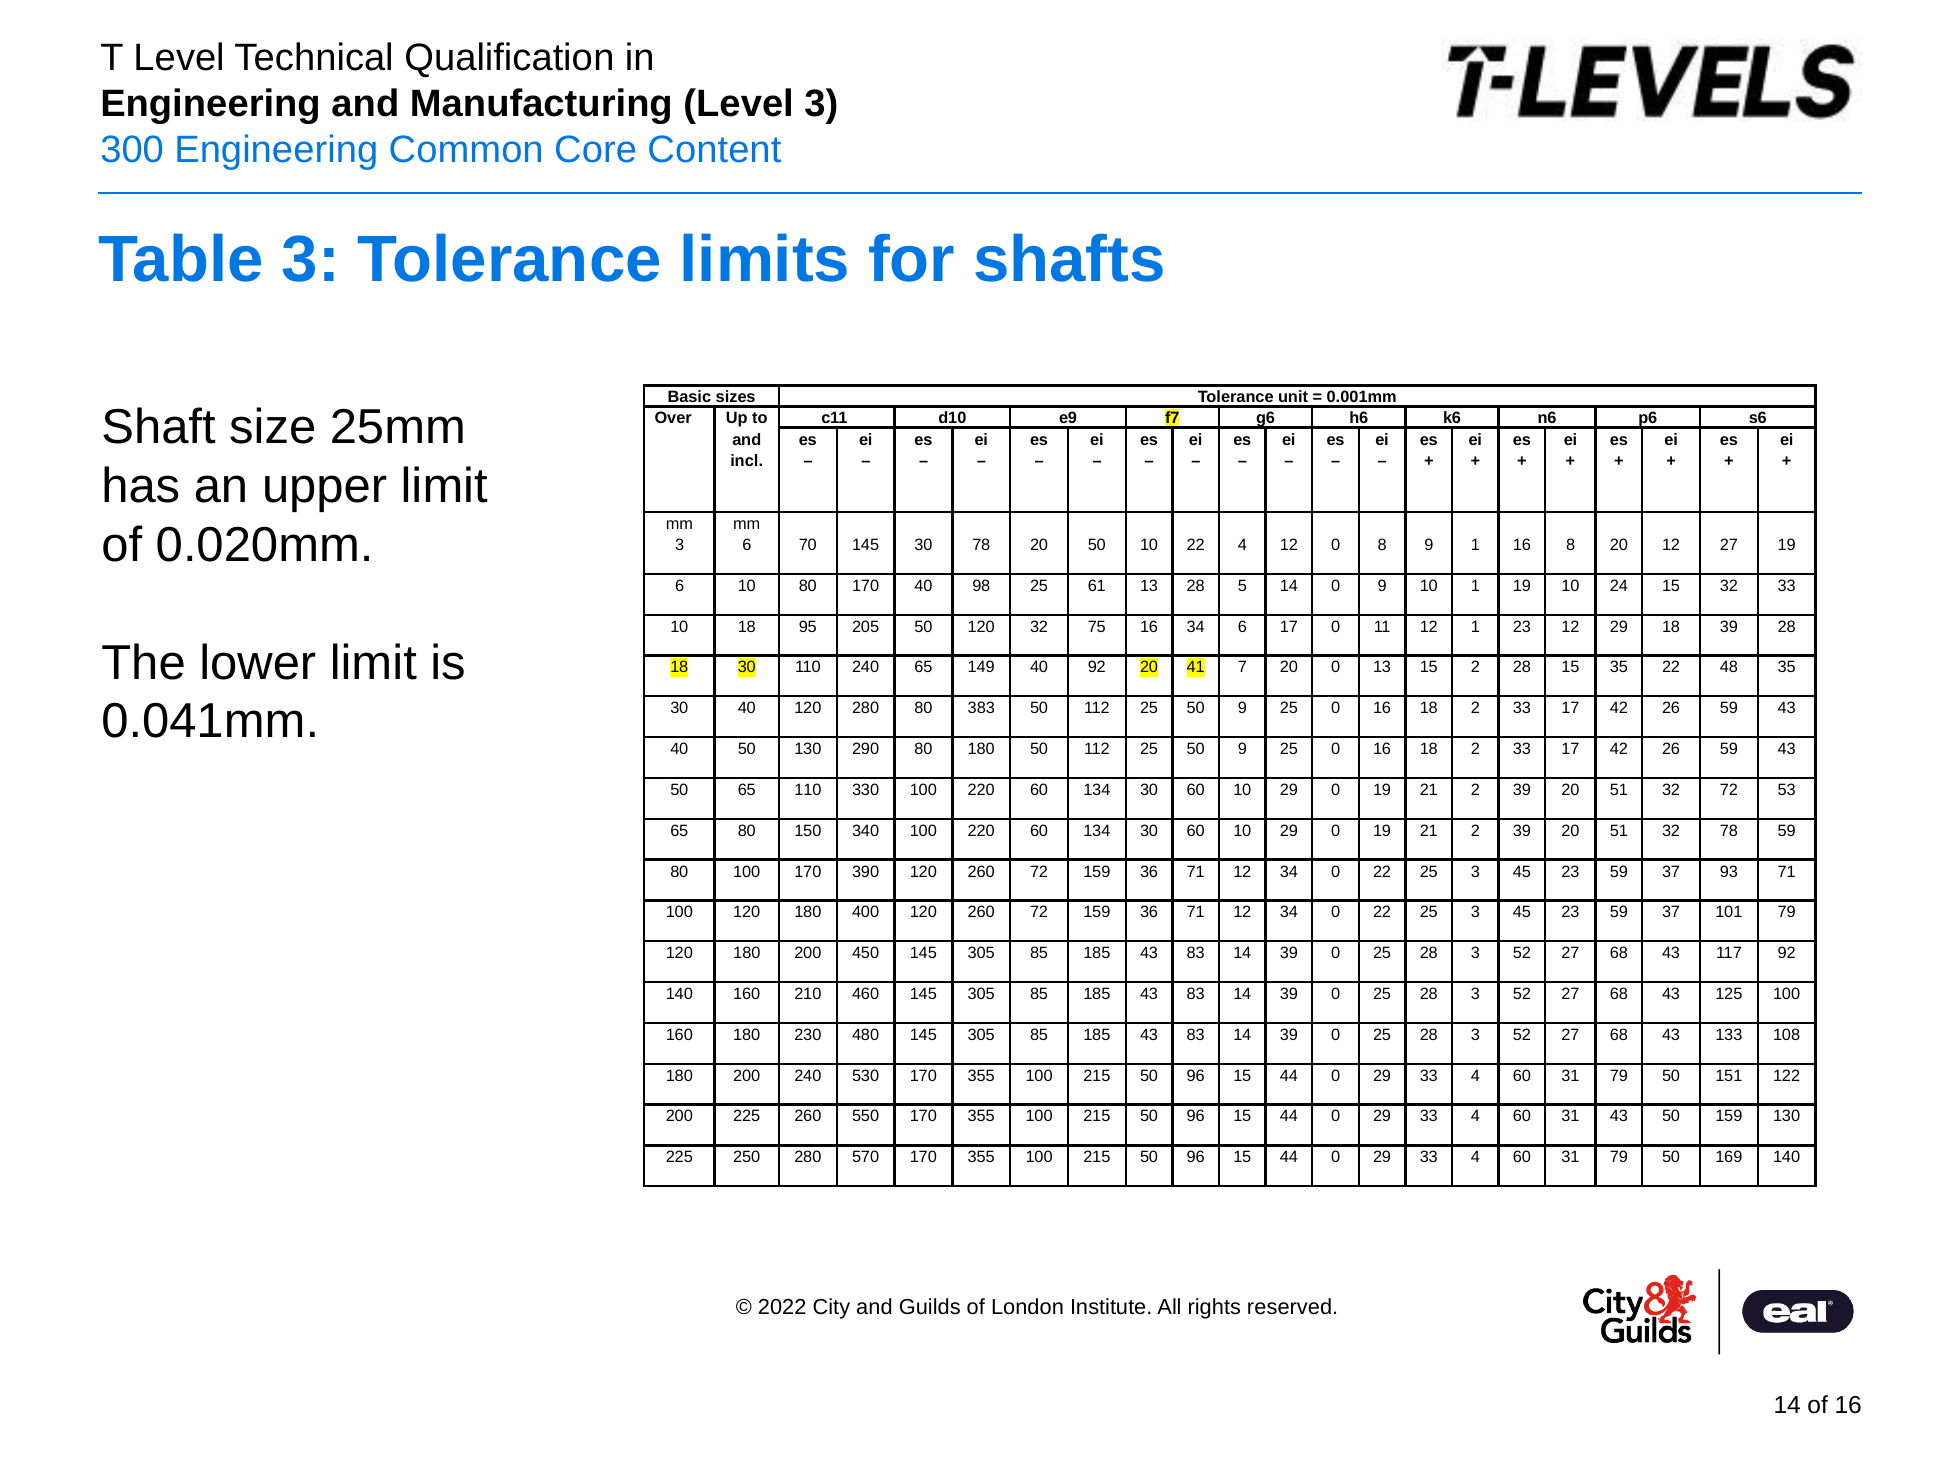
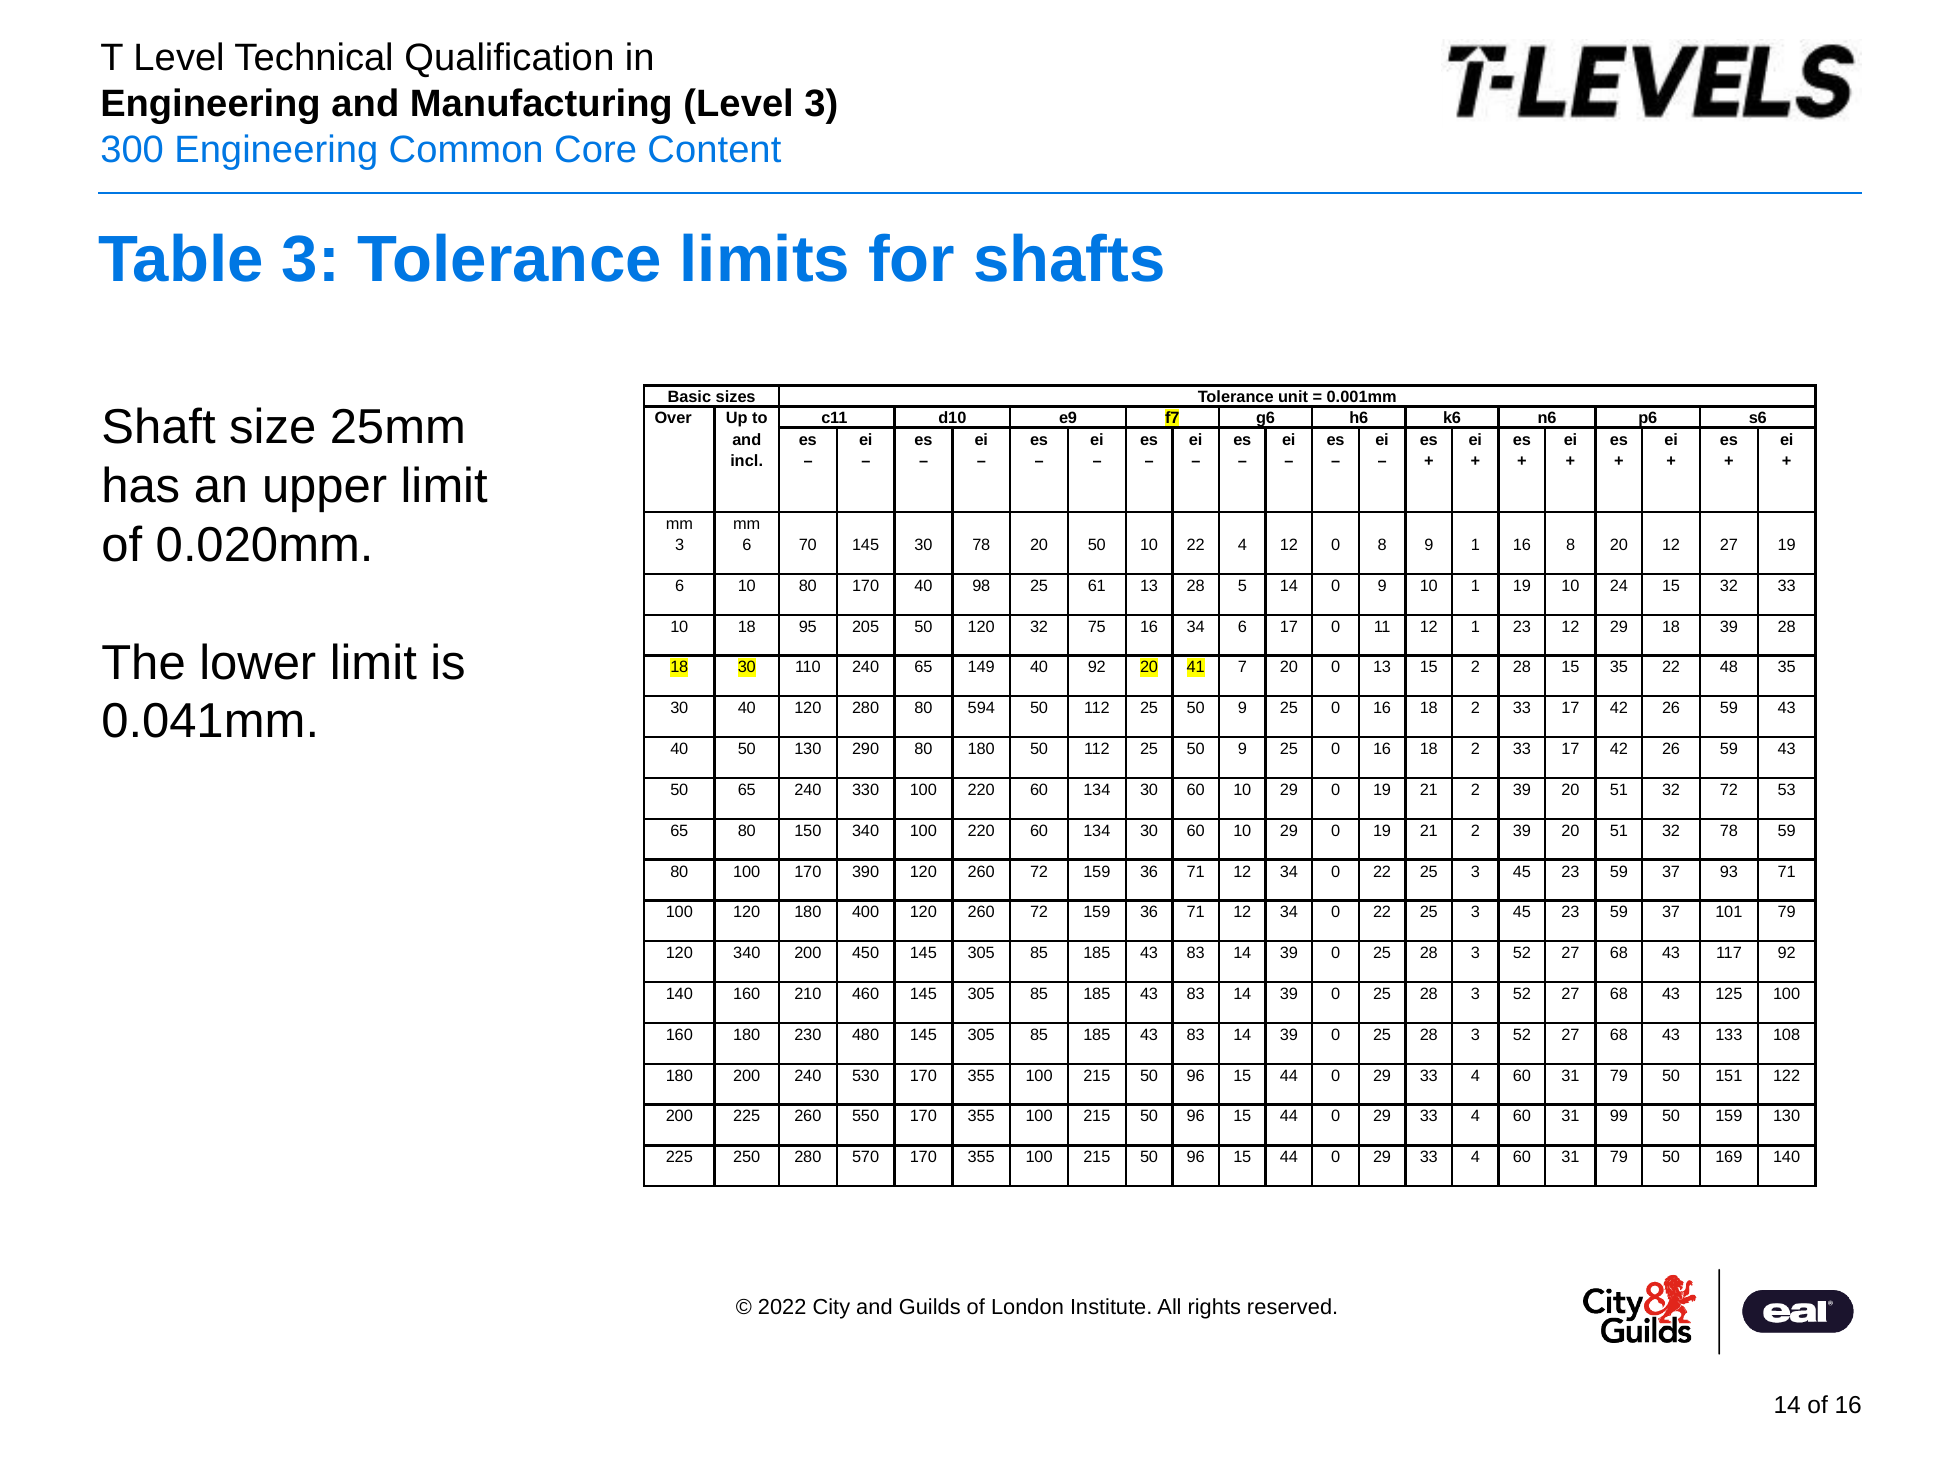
383: 383 -> 594
65 110: 110 -> 240
180 at (747, 953): 180 -> 340
31 43: 43 -> 99
